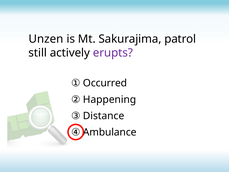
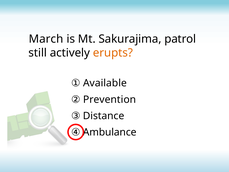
Unzen: Unzen -> March
erupts colour: purple -> orange
Occurred: Occurred -> Available
Happening: Happening -> Prevention
